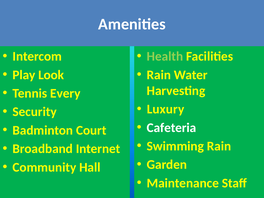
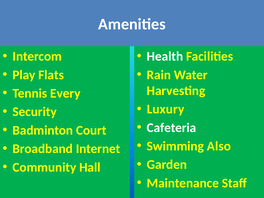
Health colour: light green -> white
Look: Look -> Flats
Swimming Rain: Rain -> Also
